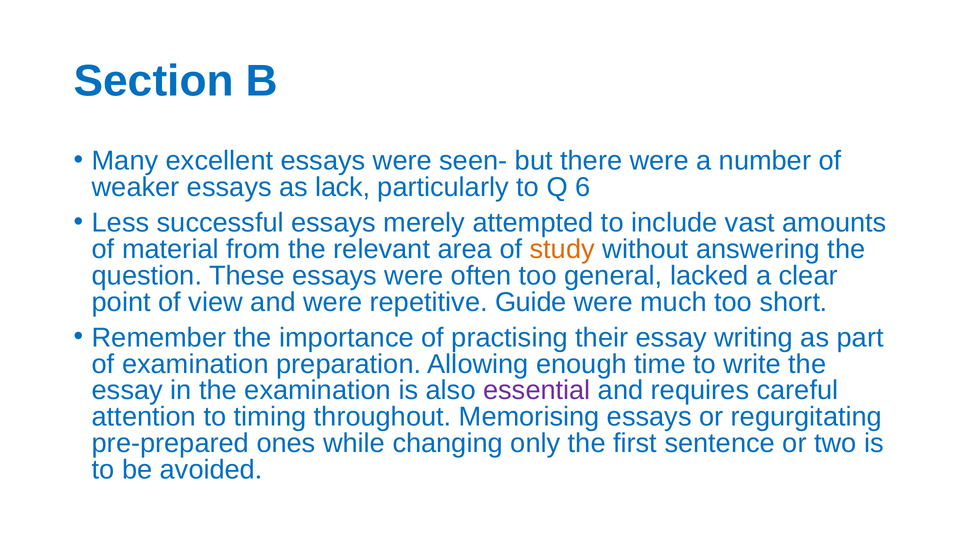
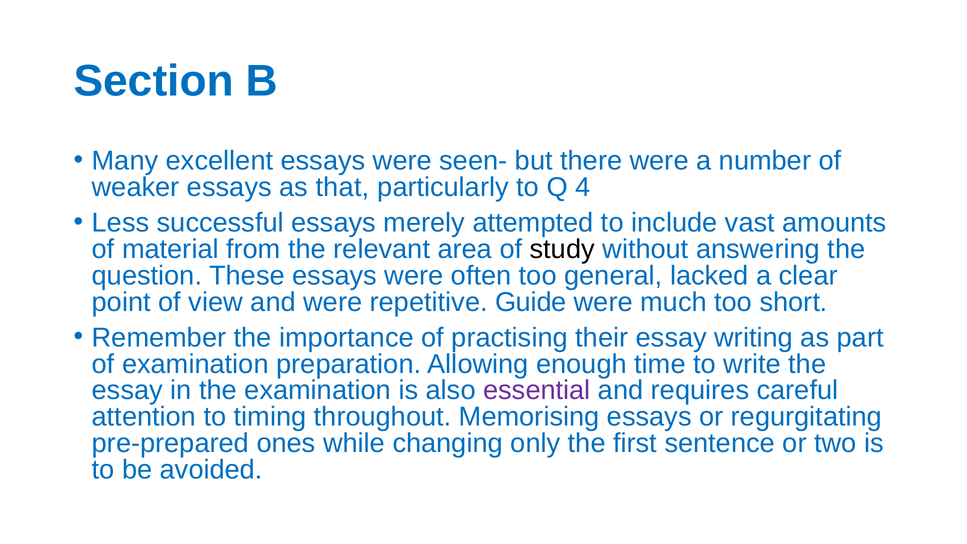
lack: lack -> that
6: 6 -> 4
study colour: orange -> black
